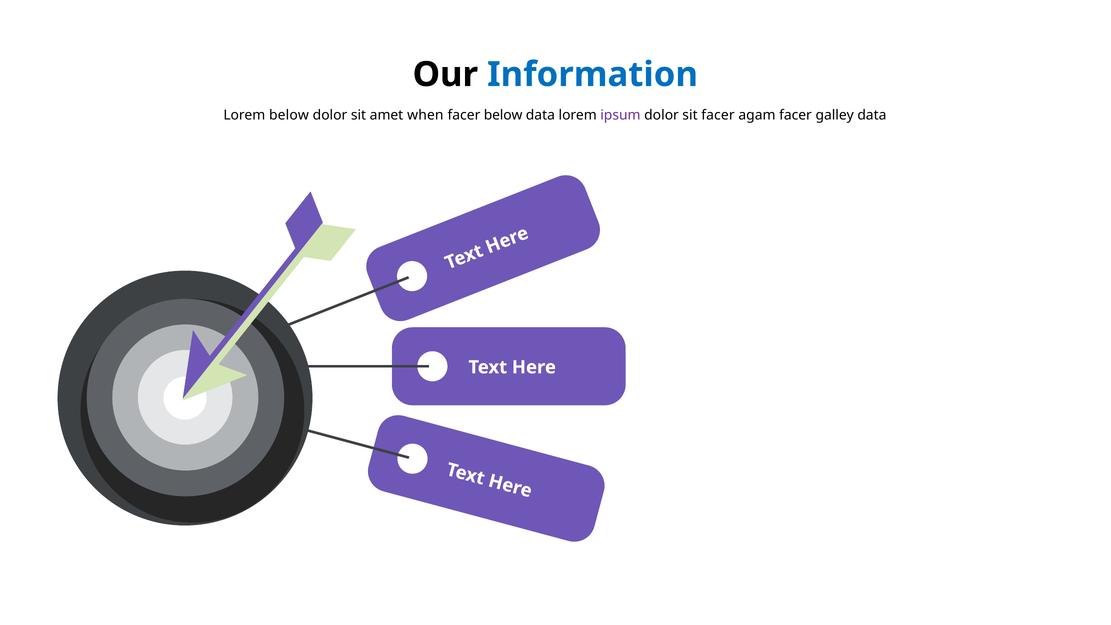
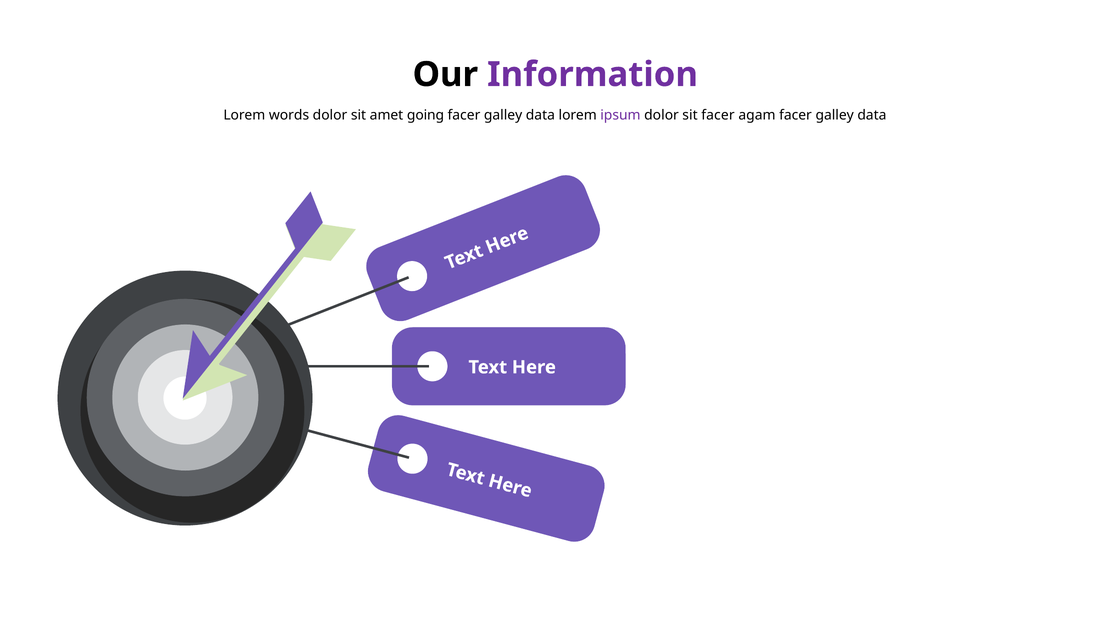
Information colour: blue -> purple
Lorem below: below -> words
when: when -> going
below at (503, 115): below -> galley
